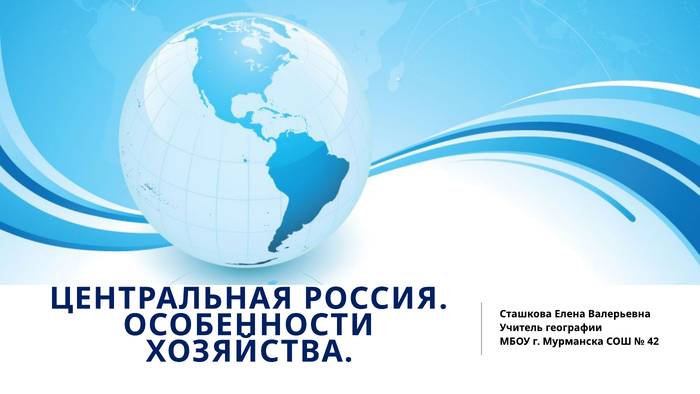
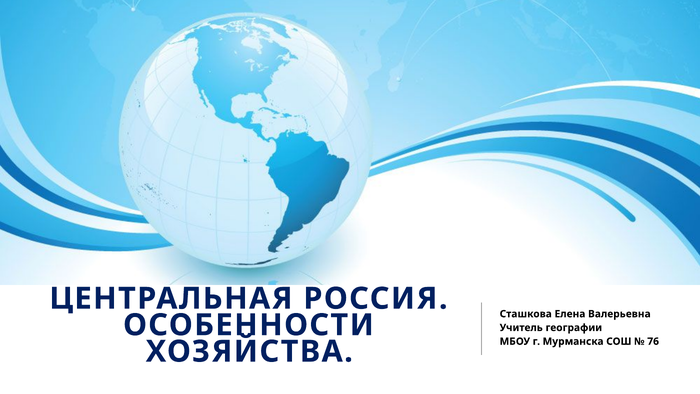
42: 42 -> 76
